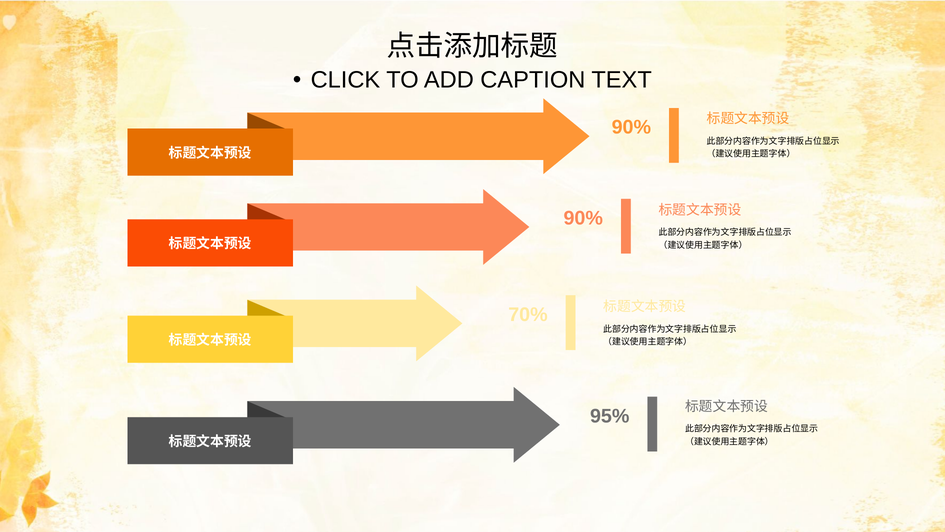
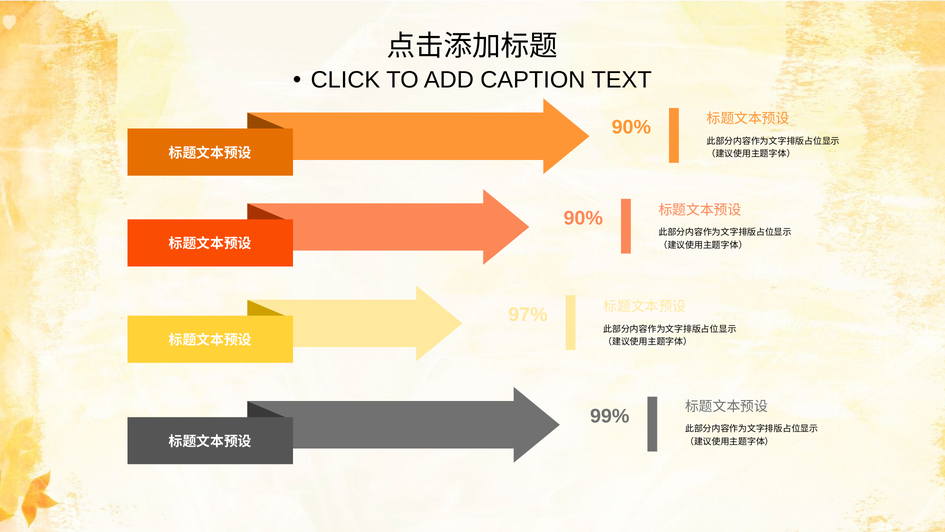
70%: 70% -> 97%
95%: 95% -> 99%
